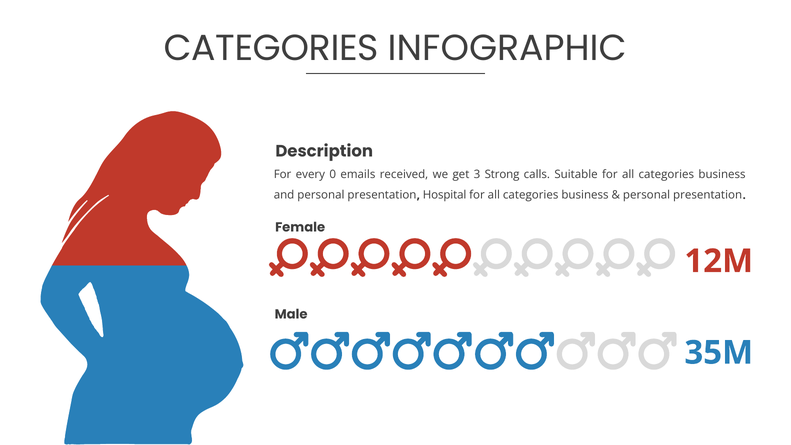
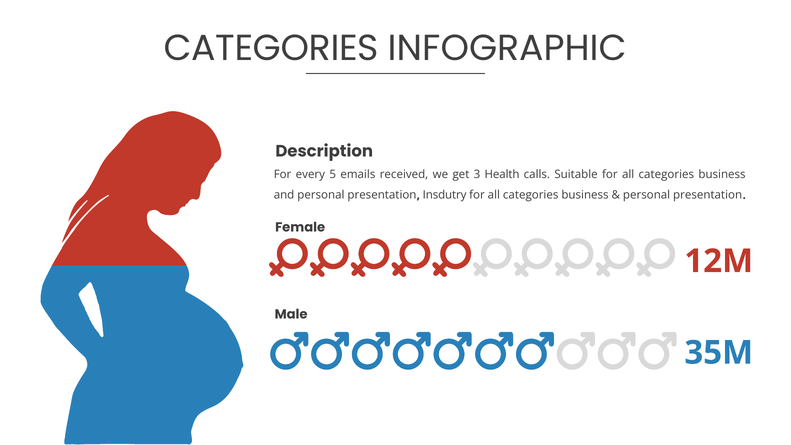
0: 0 -> 5
Strong: Strong -> Health
Hospital: Hospital -> Insdutry
